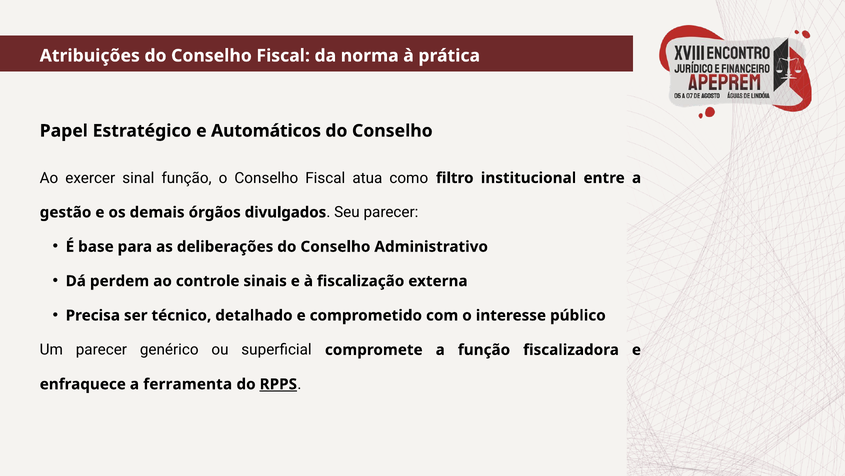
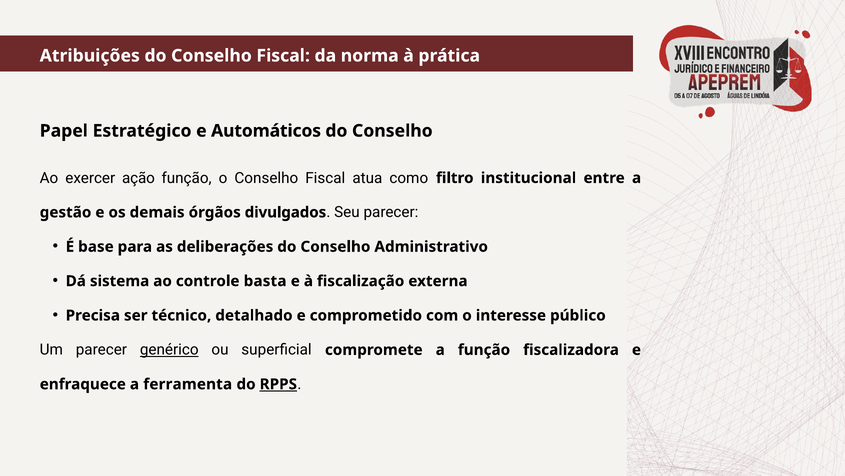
sinal: sinal -> ação
perdem: perdem -> sistema
sinais: sinais -> basta
genérico underline: none -> present
